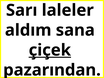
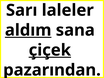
aldım underline: none -> present
